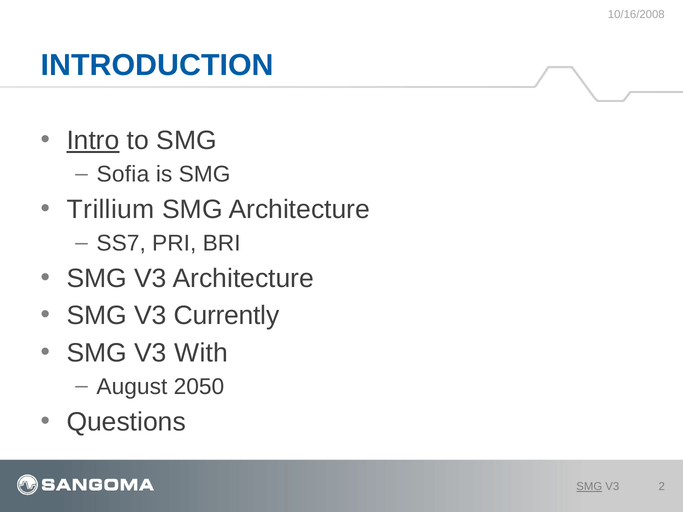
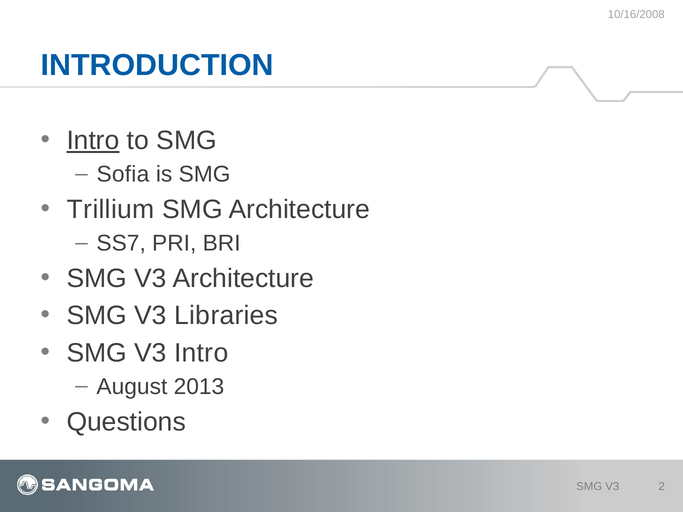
Currently: Currently -> Libraries
V3 With: With -> Intro
2050: 2050 -> 2013
SMG at (589, 487) underline: present -> none
